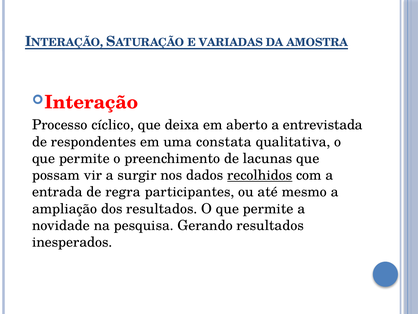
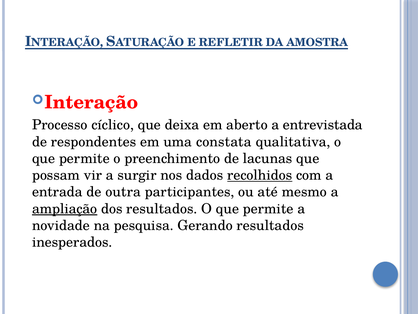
VARIADAS: VARIADAS -> REFLETIR
regra: regra -> outra
ampliação underline: none -> present
